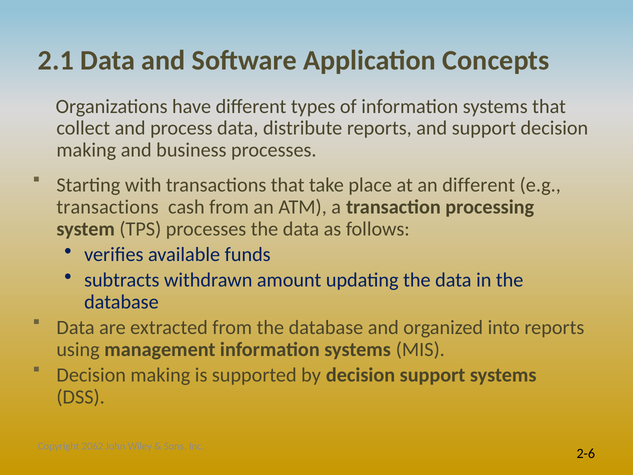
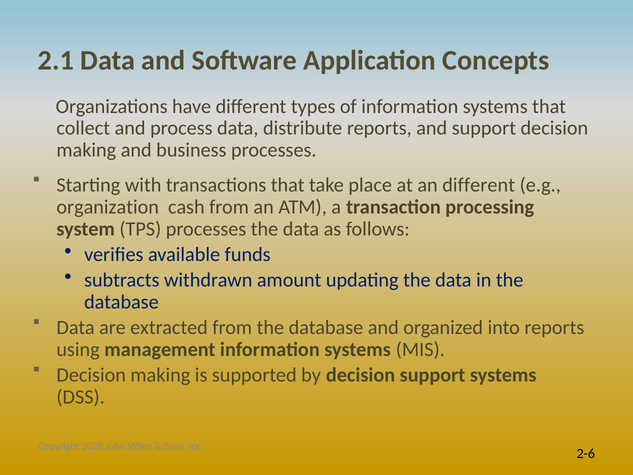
transactions at (108, 207): transactions -> organization
2062: 2062 -> 2028
